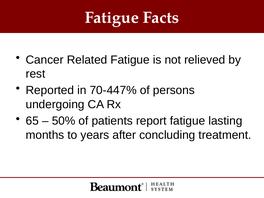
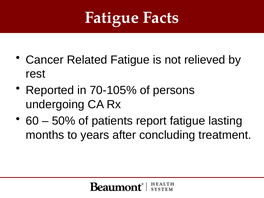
70-447%: 70-447% -> 70-105%
65: 65 -> 60
